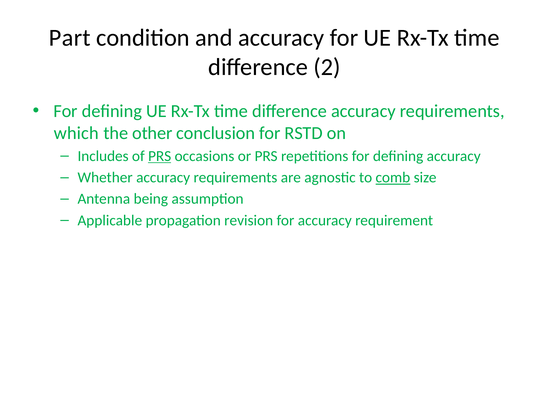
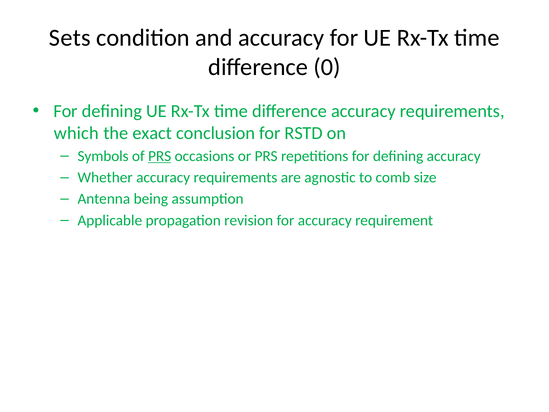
Part: Part -> Sets
2: 2 -> 0
other: other -> exact
Includes: Includes -> Symbols
comb underline: present -> none
